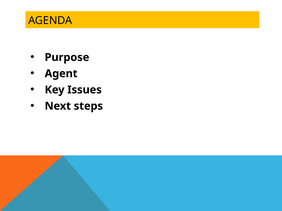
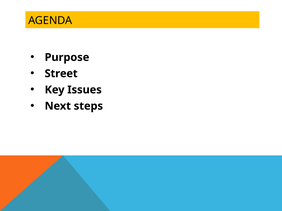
Agent: Agent -> Street
